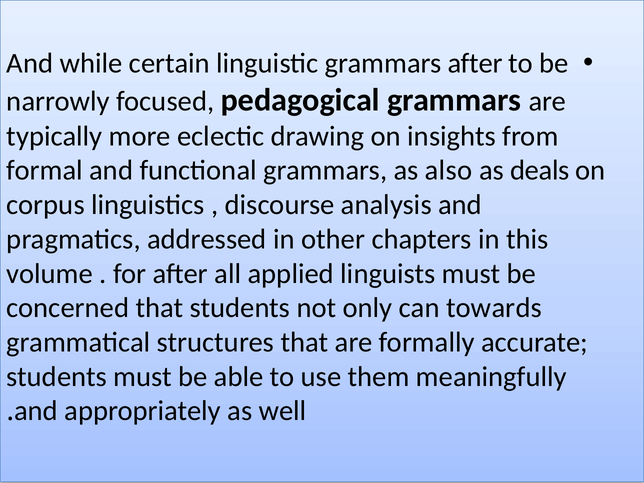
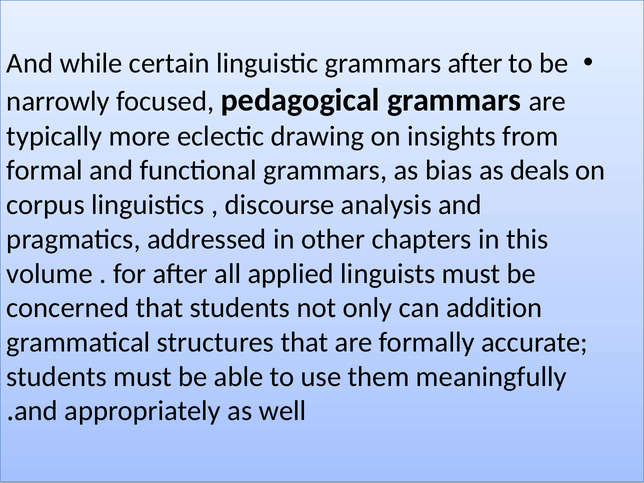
also: also -> bias
towards: towards -> addition
